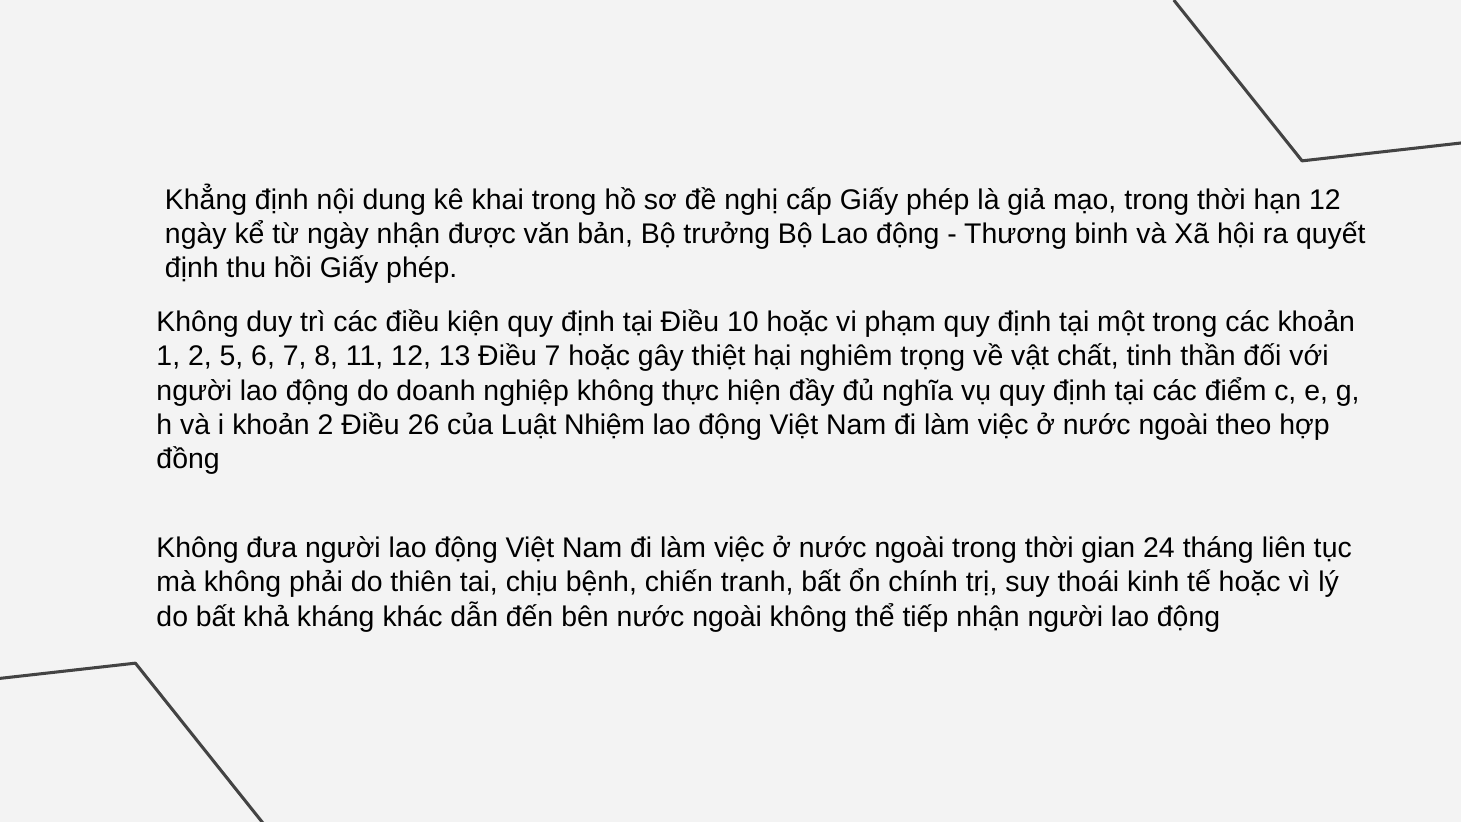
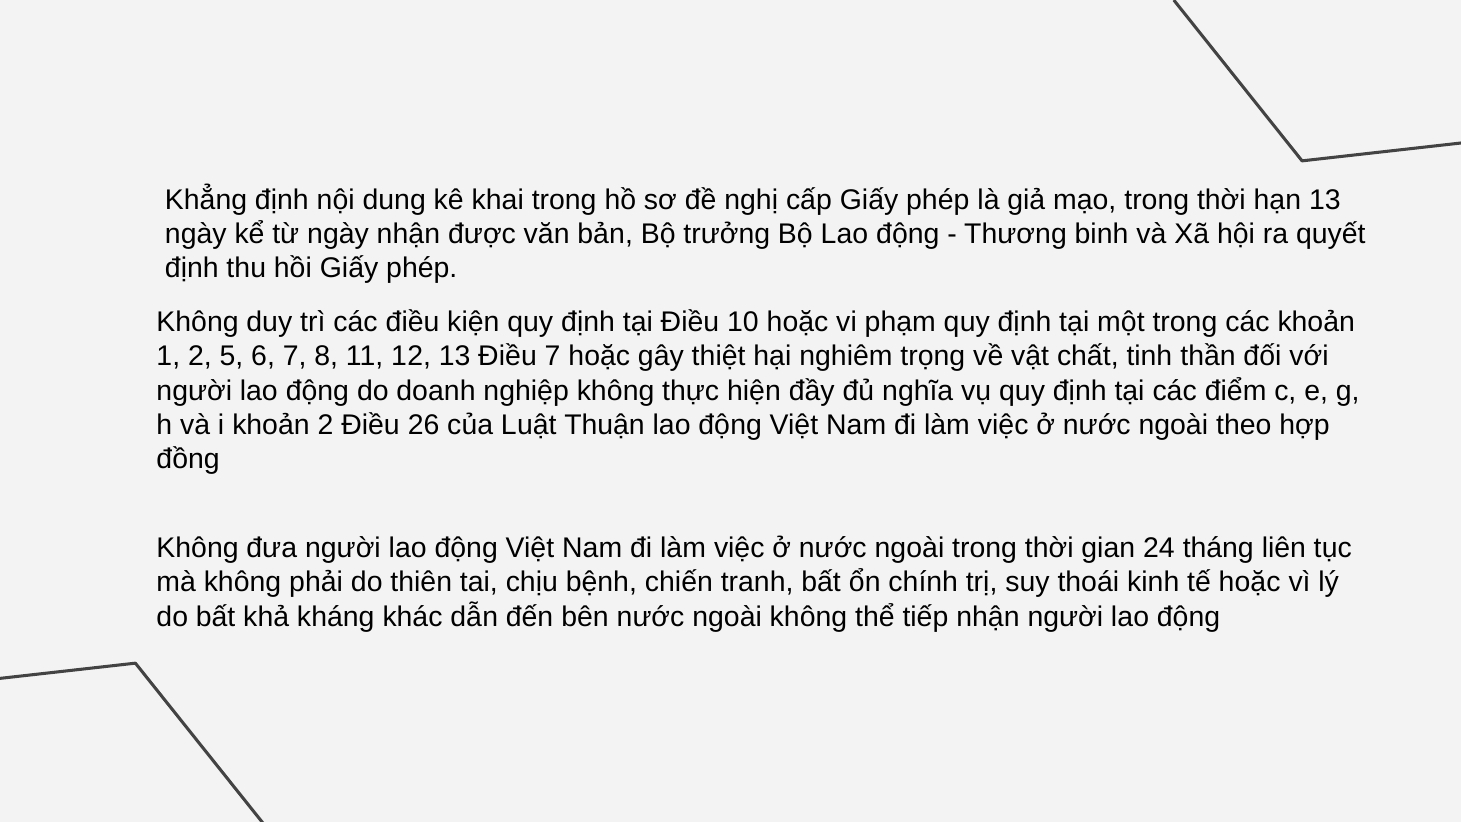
hạn 12: 12 -> 13
Nhiệm: Nhiệm -> Thuận
